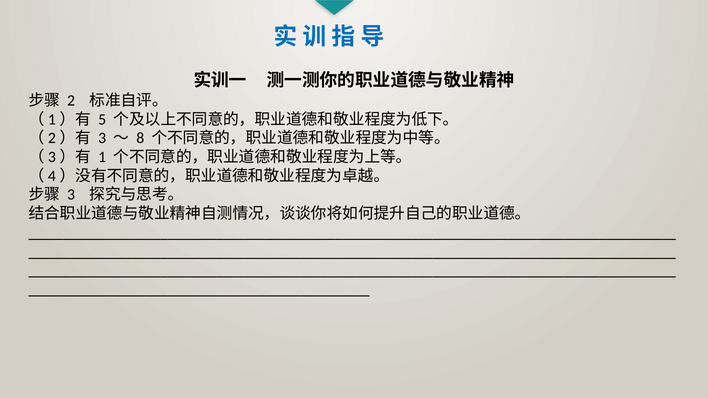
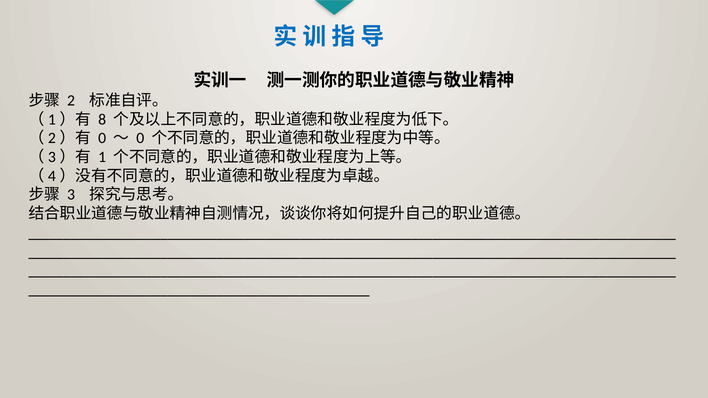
5: 5 -> 8
3 at (102, 138): 3 -> 0
8 at (140, 138): 8 -> 0
